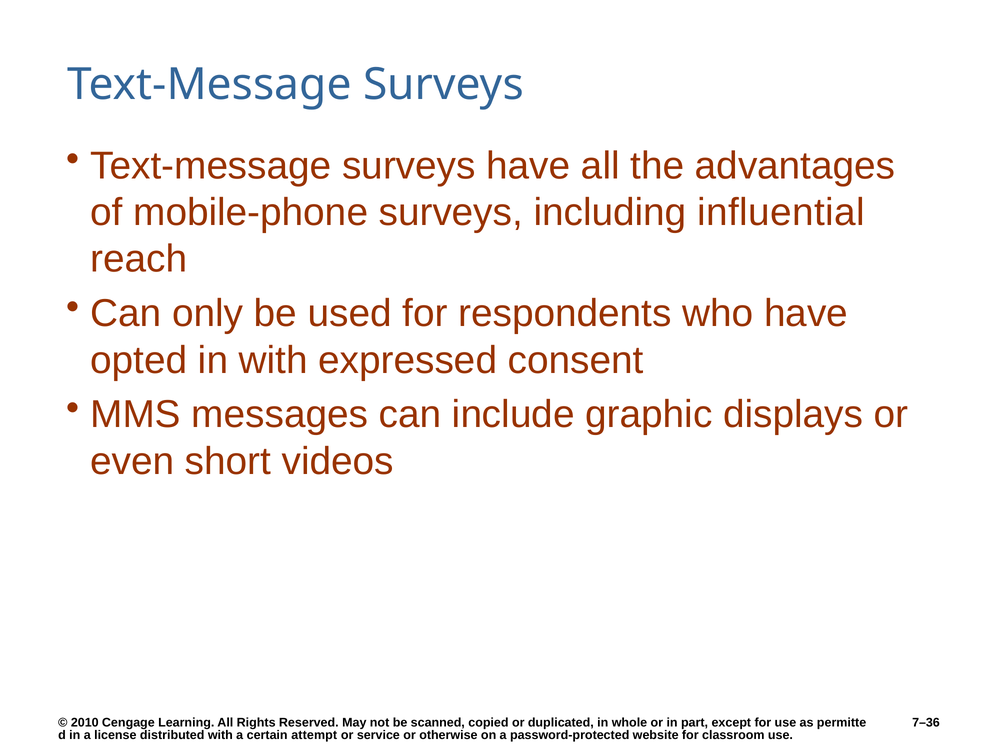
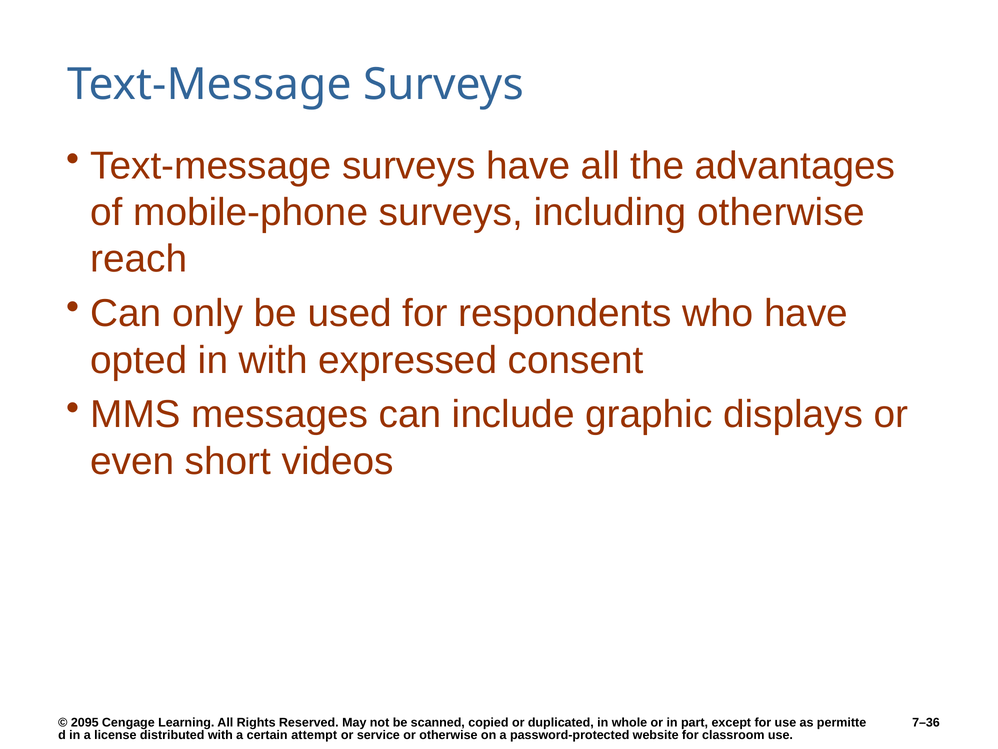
including influential: influential -> otherwise
2010: 2010 -> 2095
